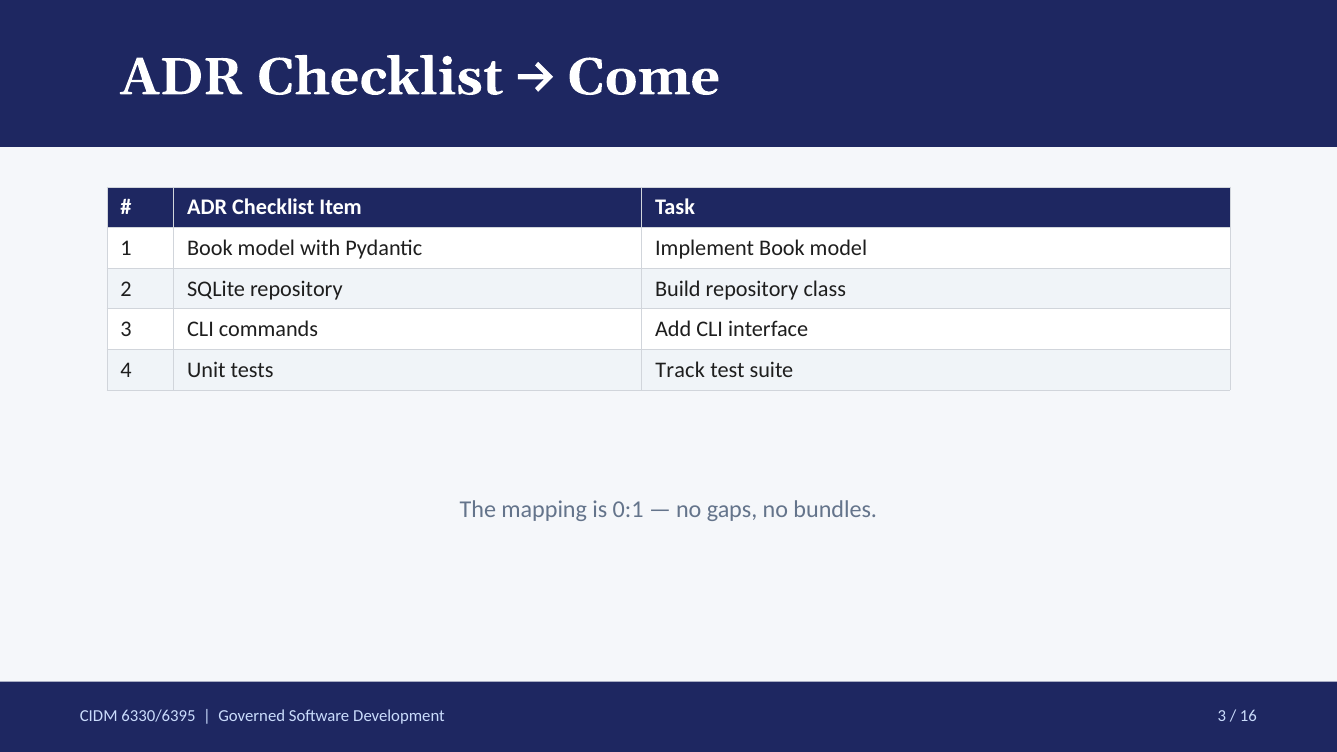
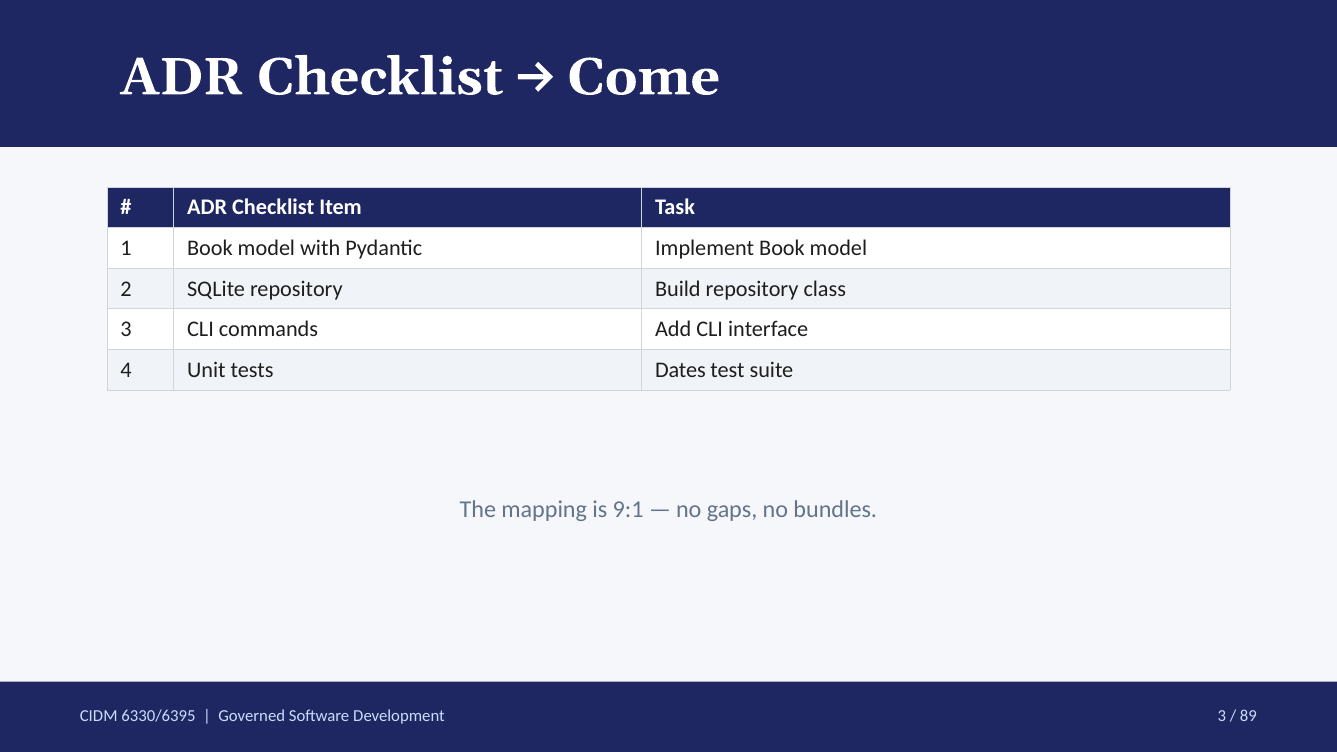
Track: Track -> Dates
0:1: 0:1 -> 9:1
16: 16 -> 89
